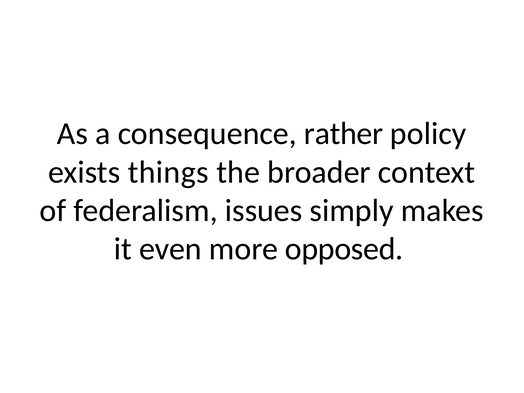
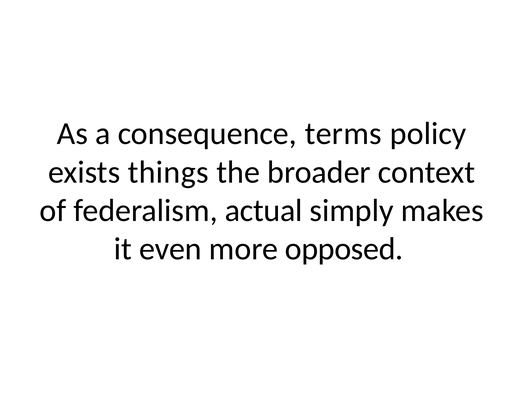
rather: rather -> terms
issues: issues -> actual
